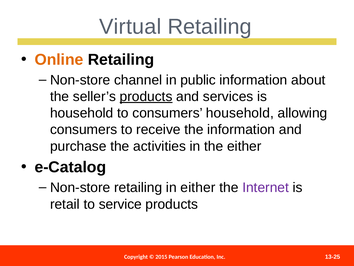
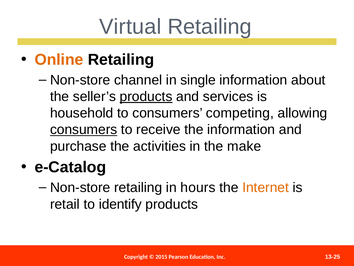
public: public -> single
consumers household: household -> competing
consumers at (84, 129) underline: none -> present
the either: either -> make
in either: either -> hours
Internet colour: purple -> orange
service: service -> identify
